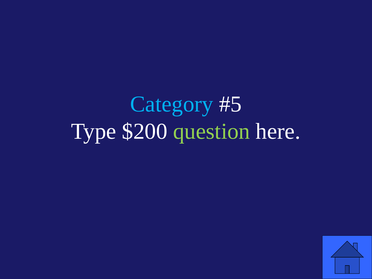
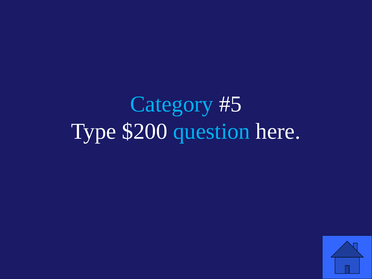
question colour: light green -> light blue
